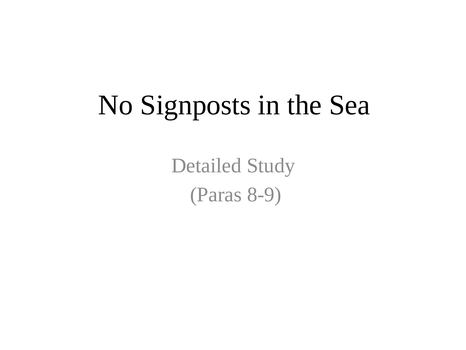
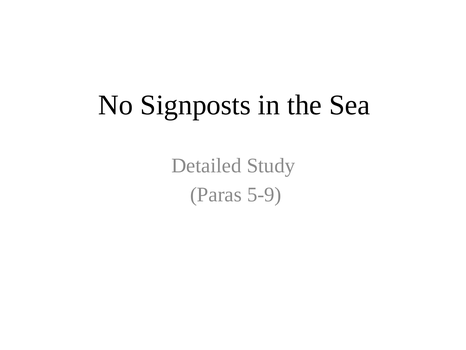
8-9: 8-9 -> 5-9
